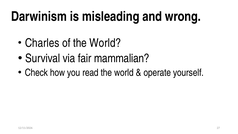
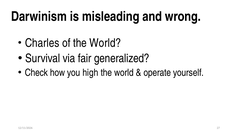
mammalian: mammalian -> generalized
read: read -> high
